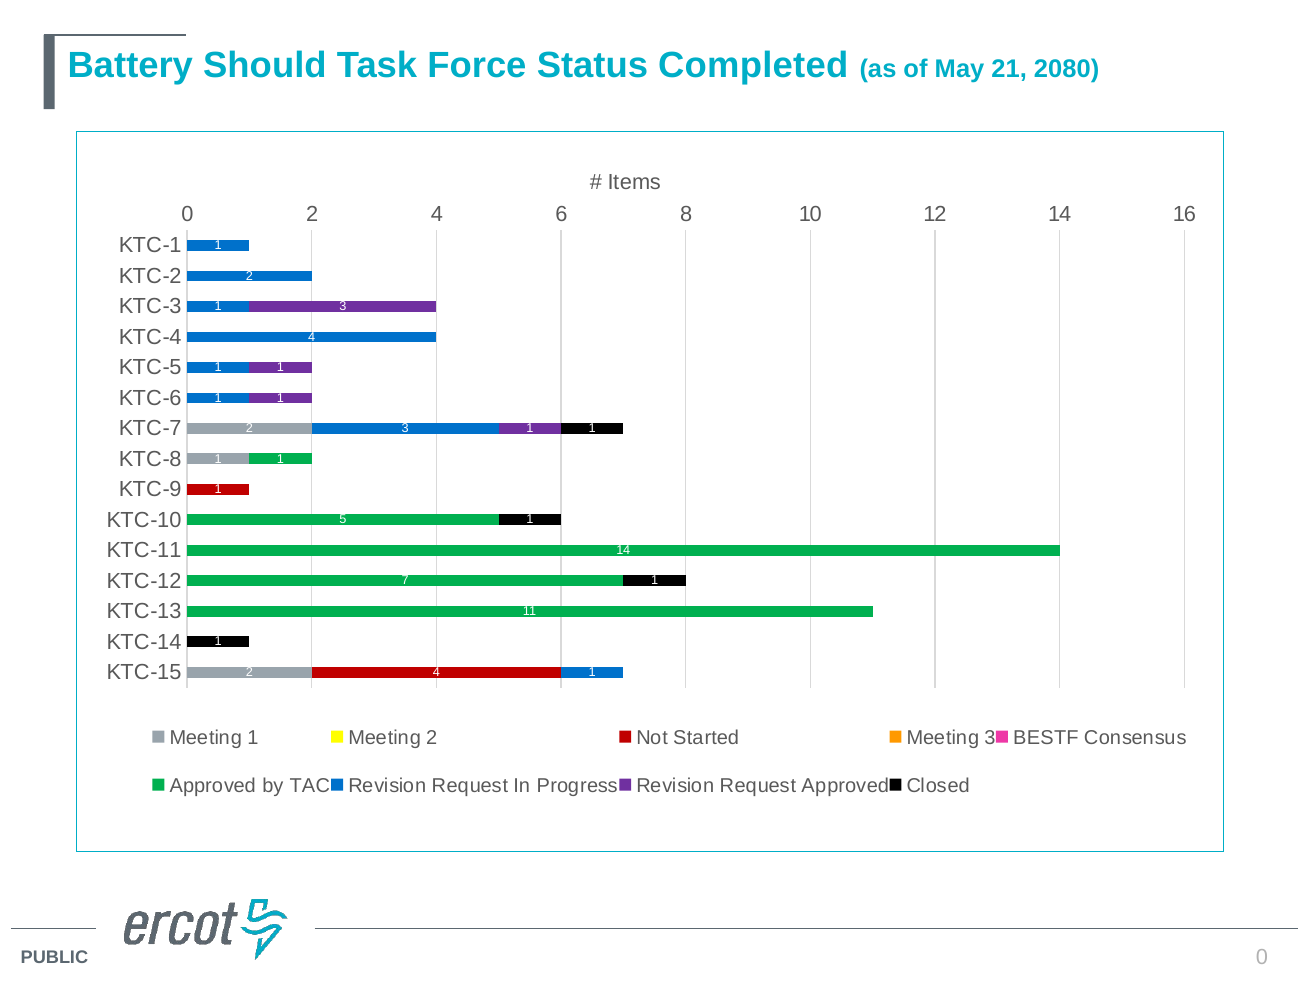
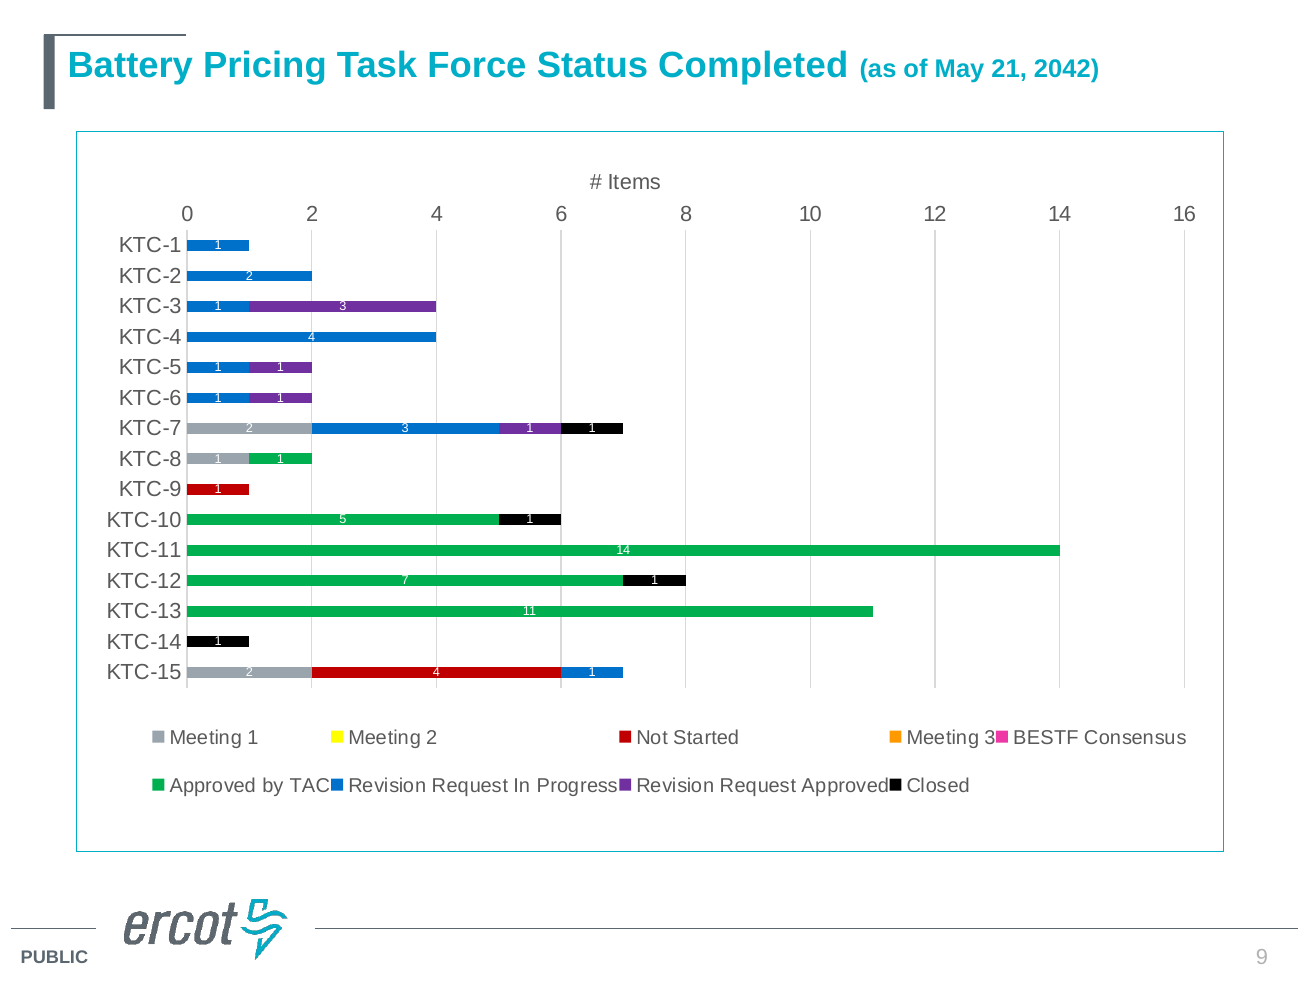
Should: Should -> Pricing
2080: 2080 -> 2042
0 at (1262, 958): 0 -> 9
